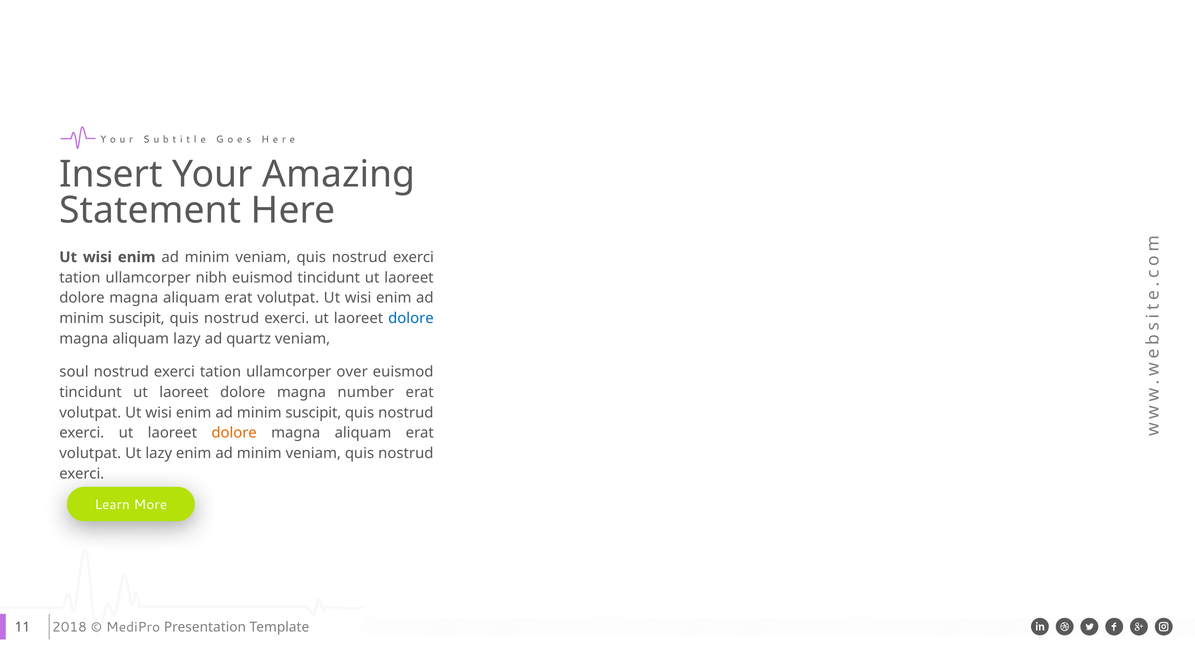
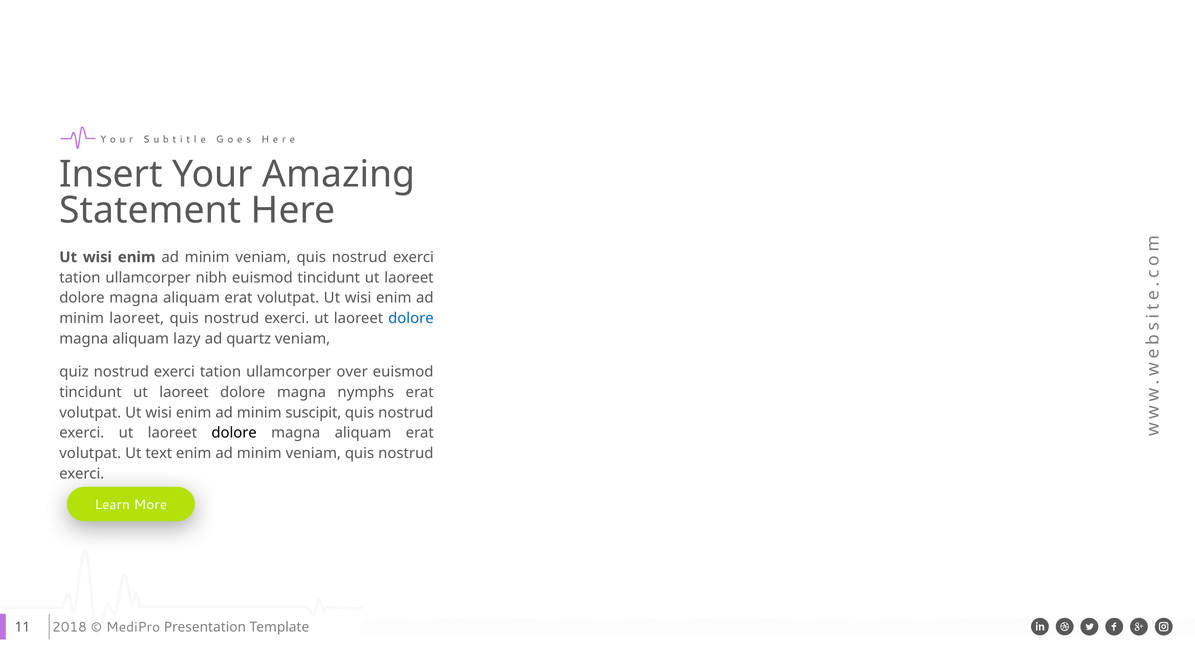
suscipit at (137, 319): suscipit -> laoreet
soul: soul -> quiz
number: number -> nymphs
dolore at (234, 433) colour: orange -> black
Ut lazy: lazy -> text
